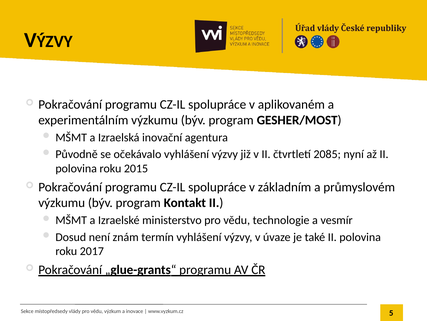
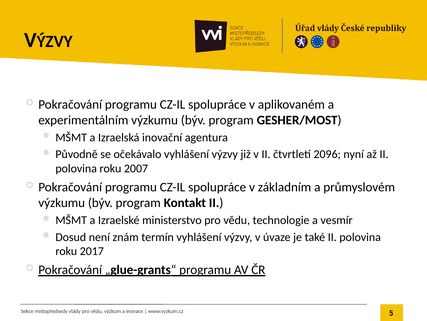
2085: 2085 -> 2096
2015: 2015 -> 2007
